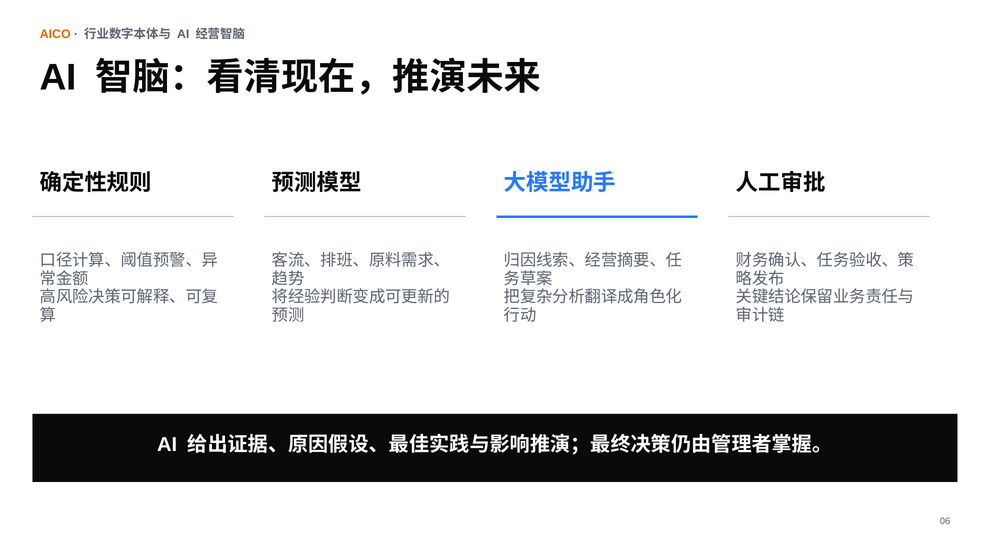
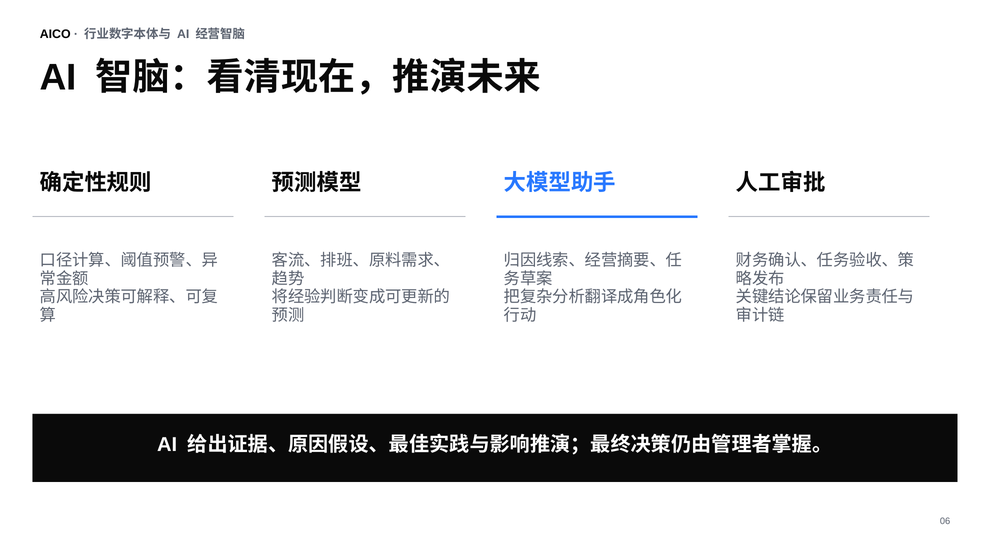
AICO colour: orange -> black
